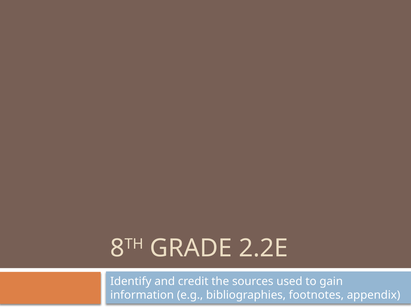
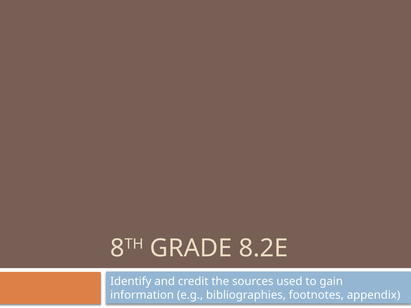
2.2E: 2.2E -> 8.2E
